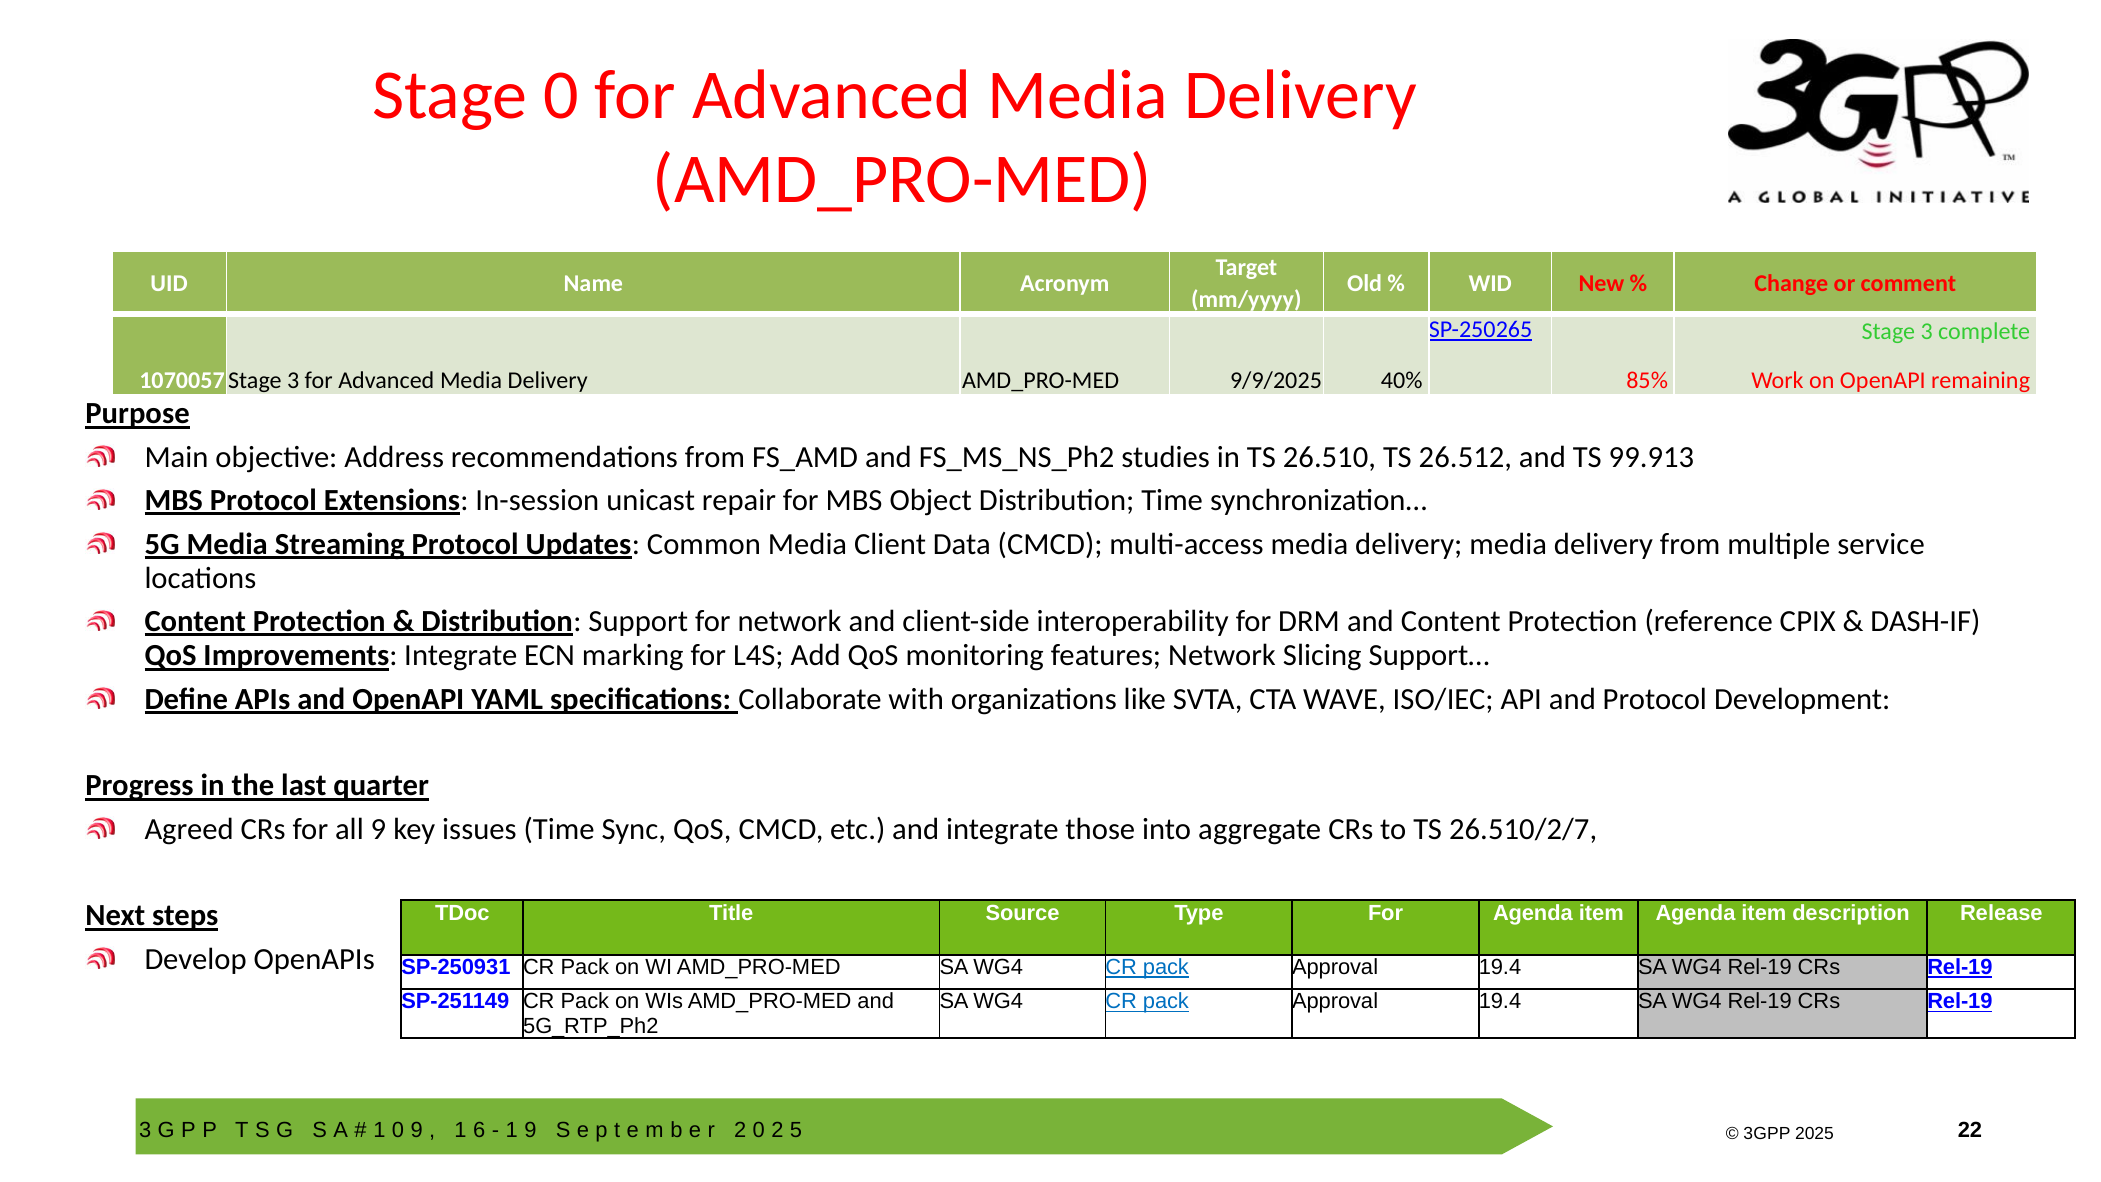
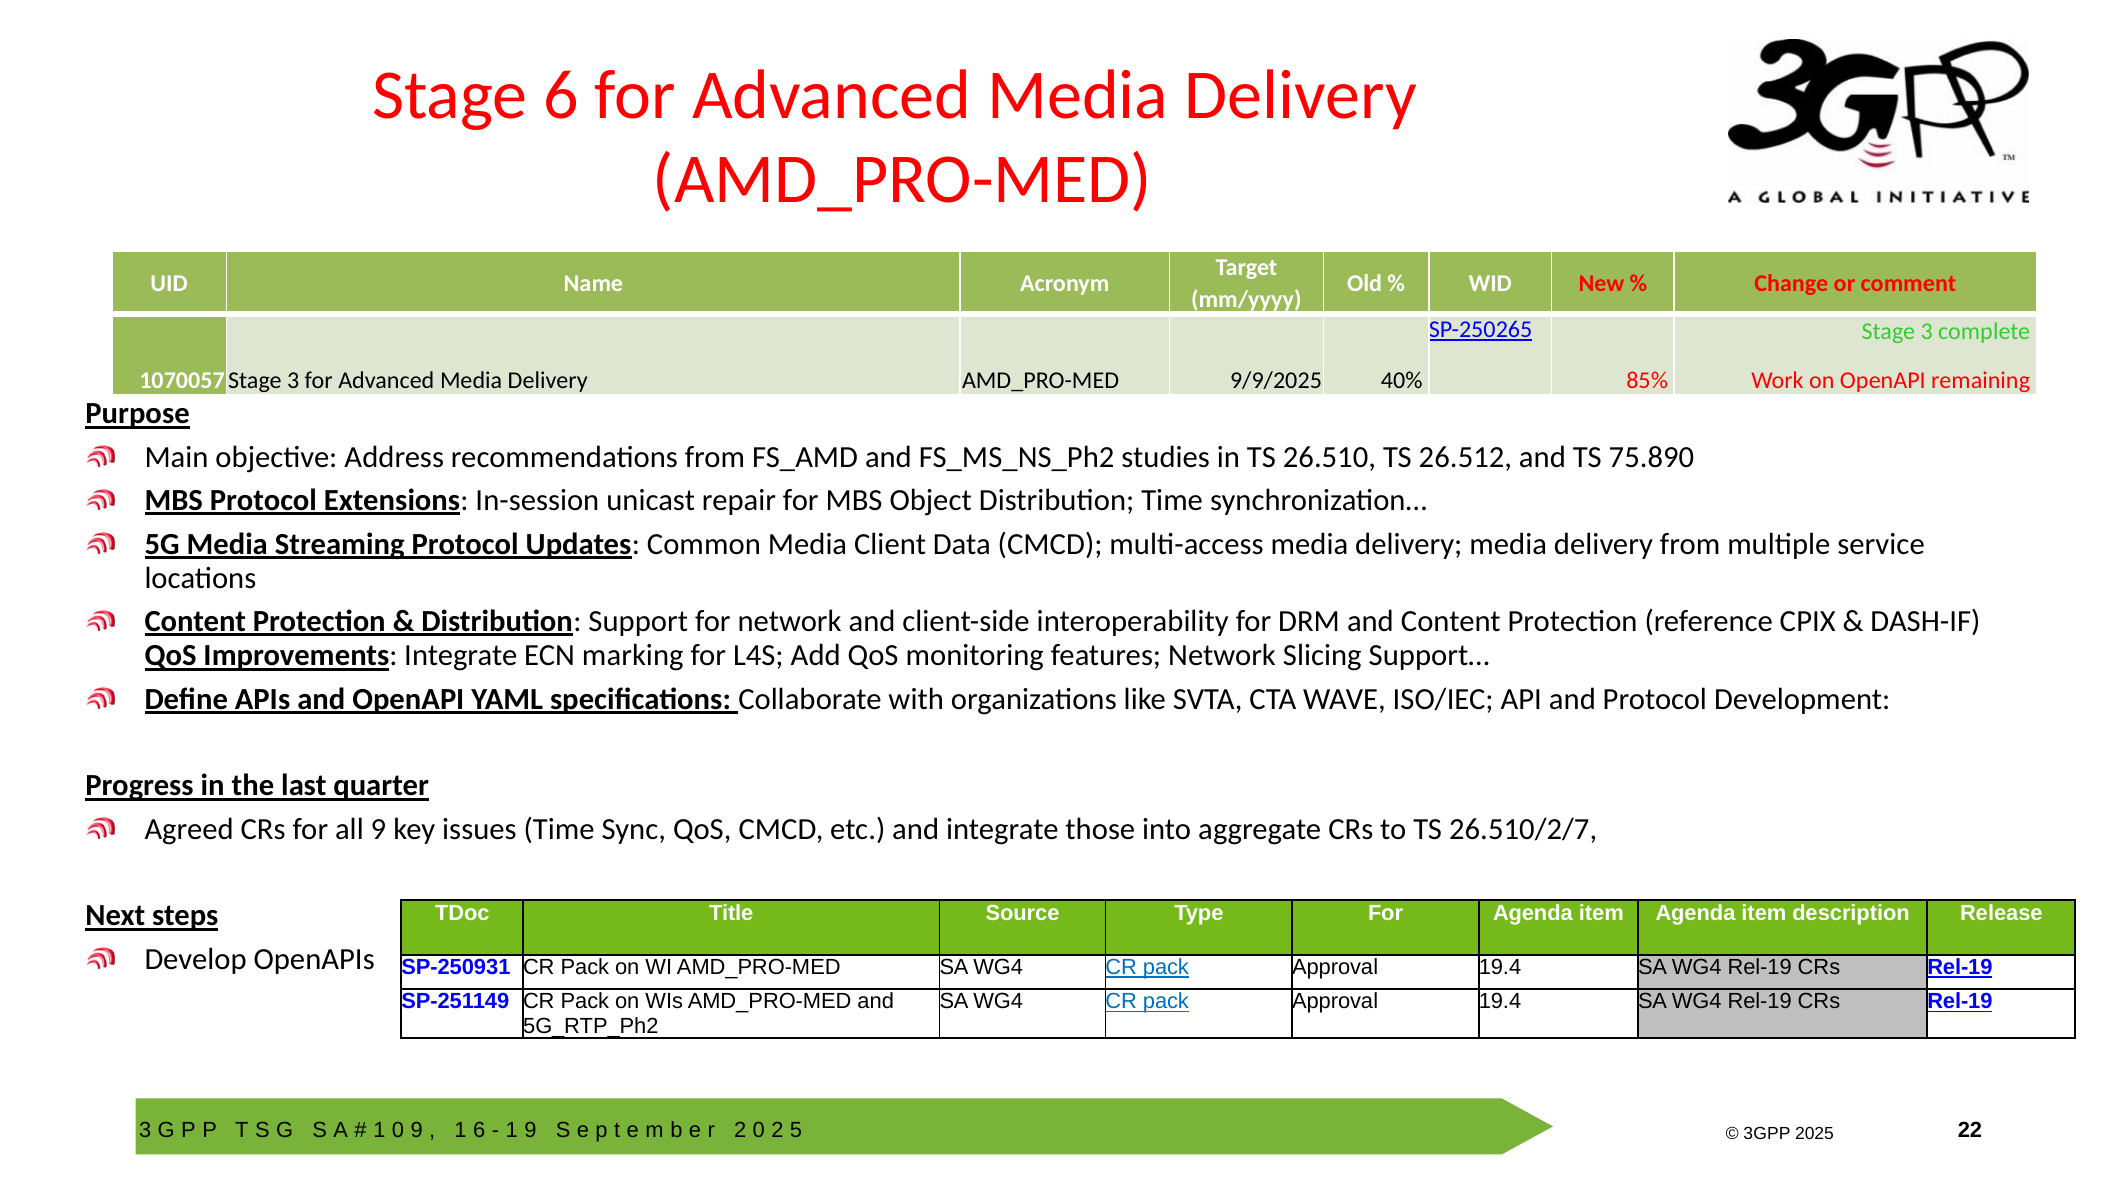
Stage 0: 0 -> 6
99.913: 99.913 -> 75.890
